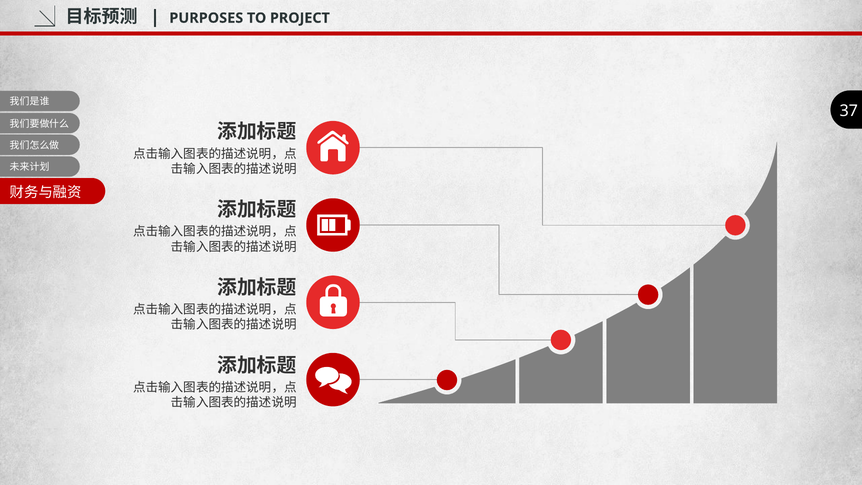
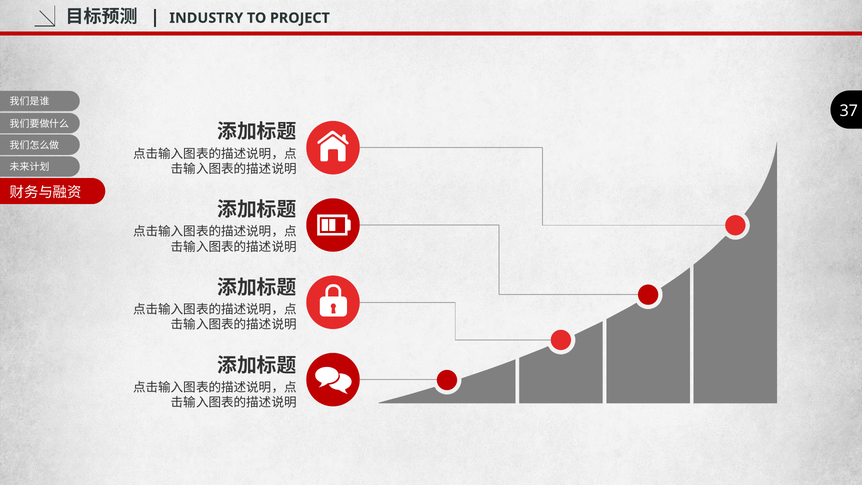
PURPOSES: PURPOSES -> INDUSTRY
